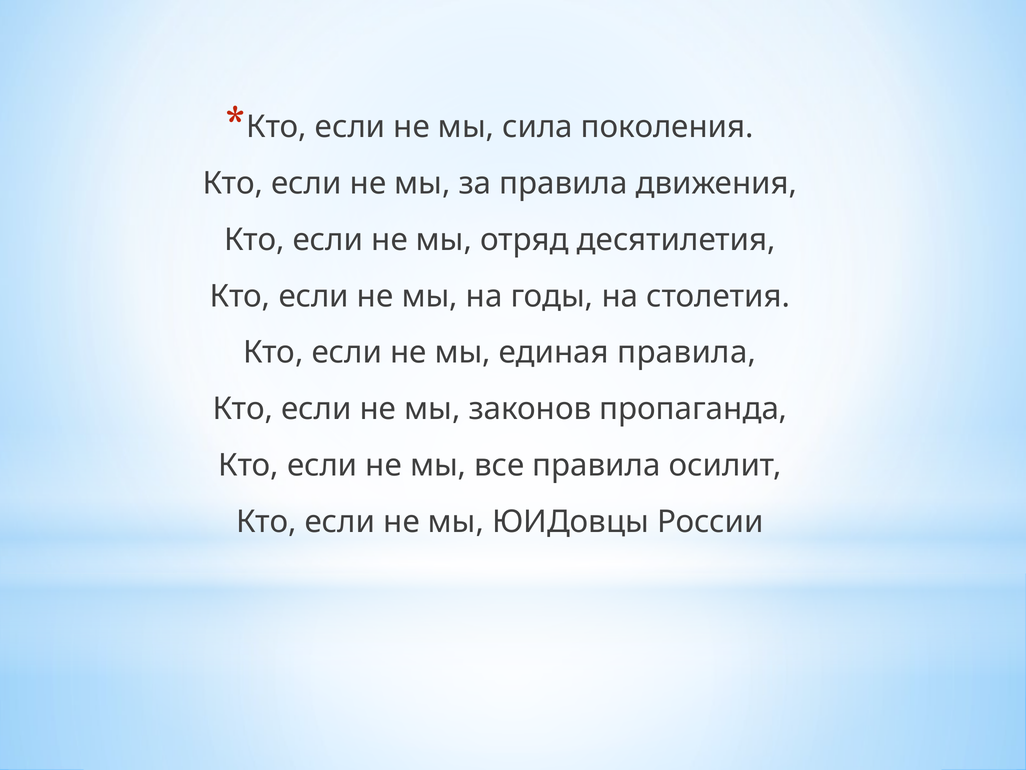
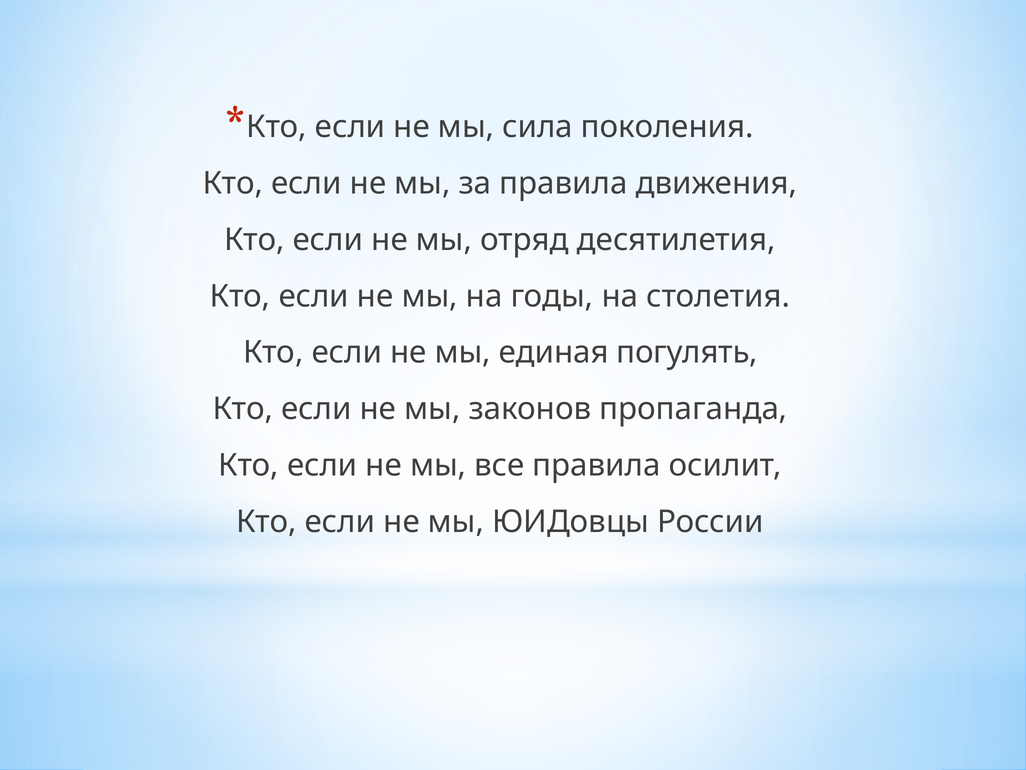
единая правила: правила -> погулять
